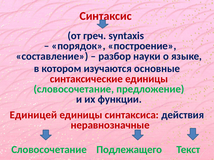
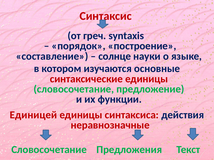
разбор: разбор -> солнце
Подлежащего: Подлежащего -> Предложения
